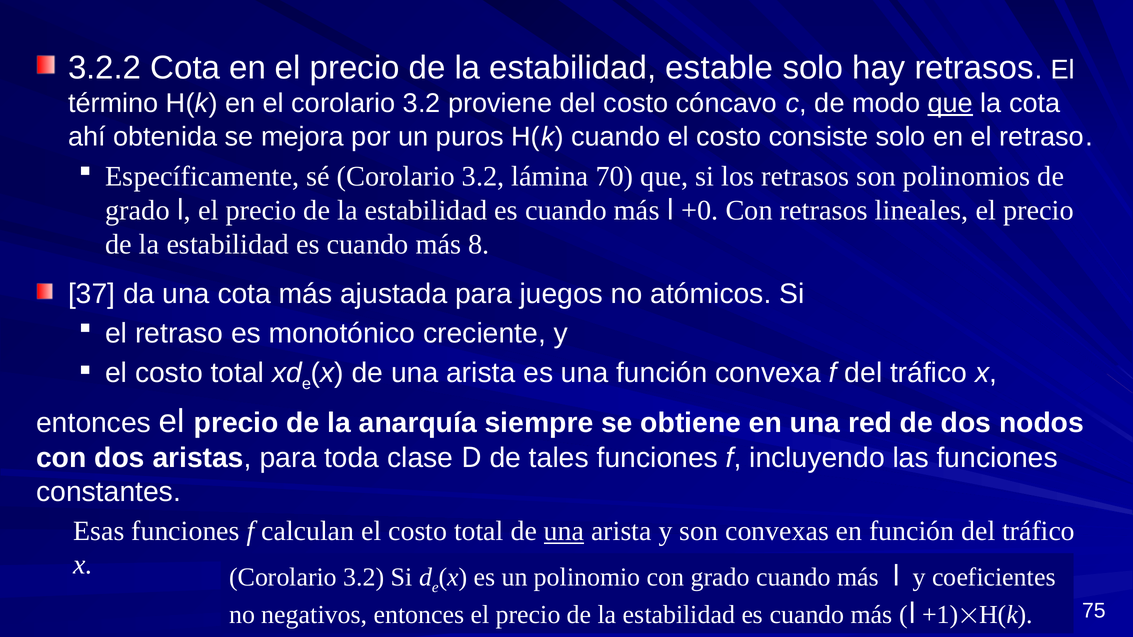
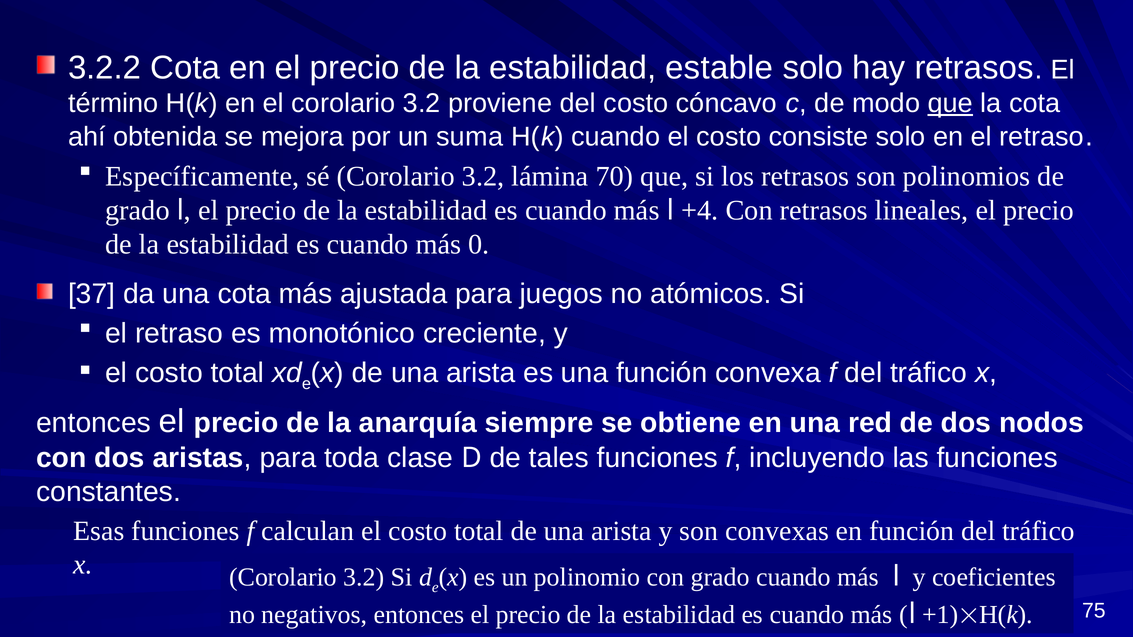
puros: puros -> suma
+0: +0 -> +4
8: 8 -> 0
una at (564, 531) underline: present -> none
